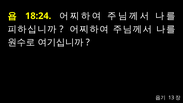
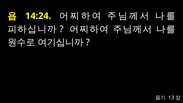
18:24: 18:24 -> 14:24
